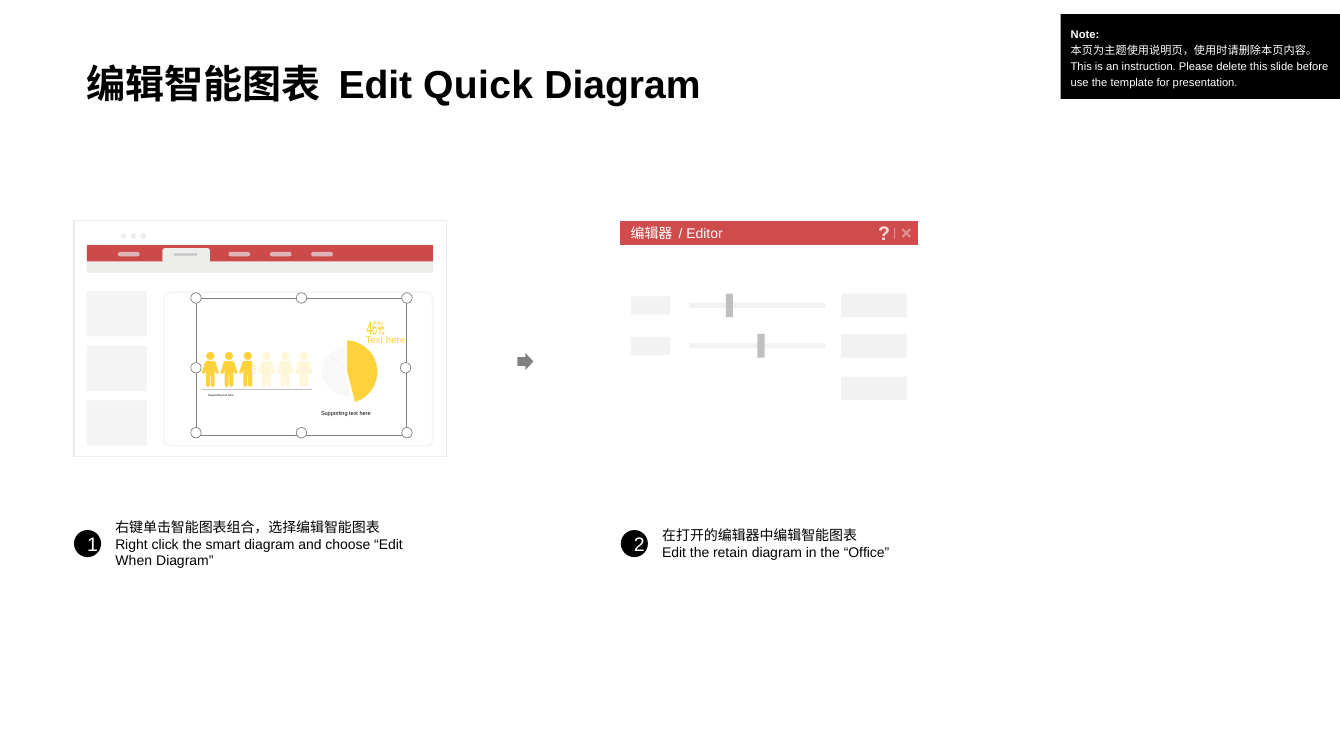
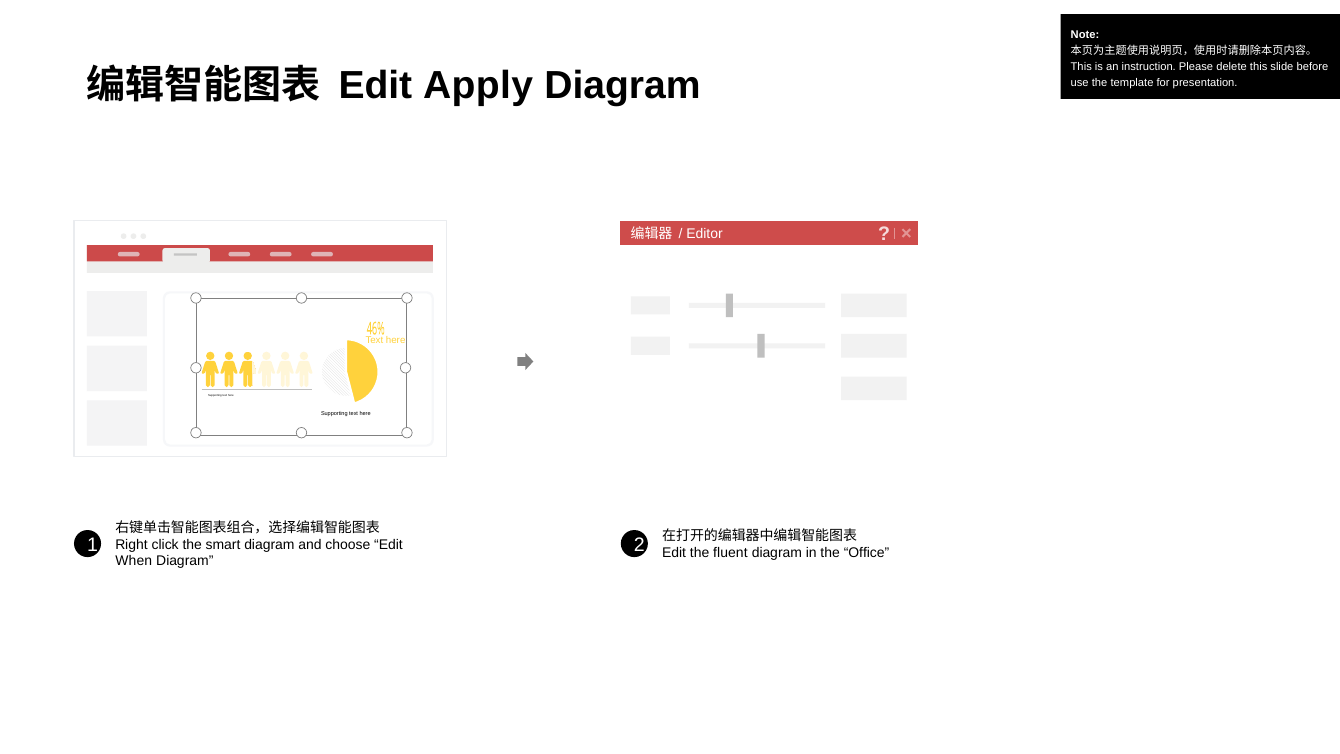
Quick: Quick -> Apply
retain: retain -> fluent
